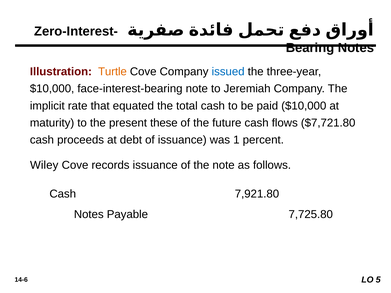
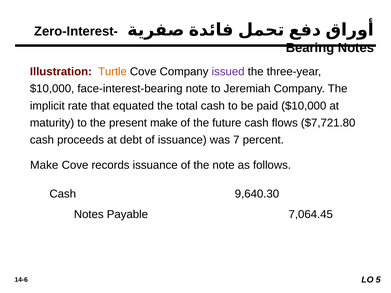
issued colour: blue -> purple
present these: these -> make
1: 1 -> 7
Wiley at (44, 165): Wiley -> Make
7,921.80: 7,921.80 -> 9,640.30
7,725.80: 7,725.80 -> 7,064.45
